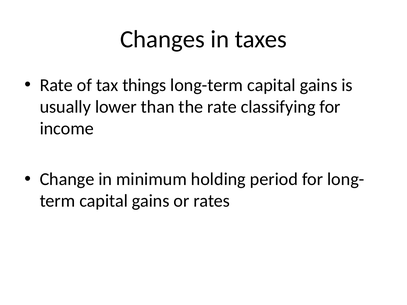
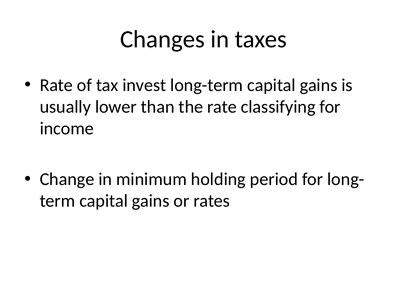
things: things -> invest
